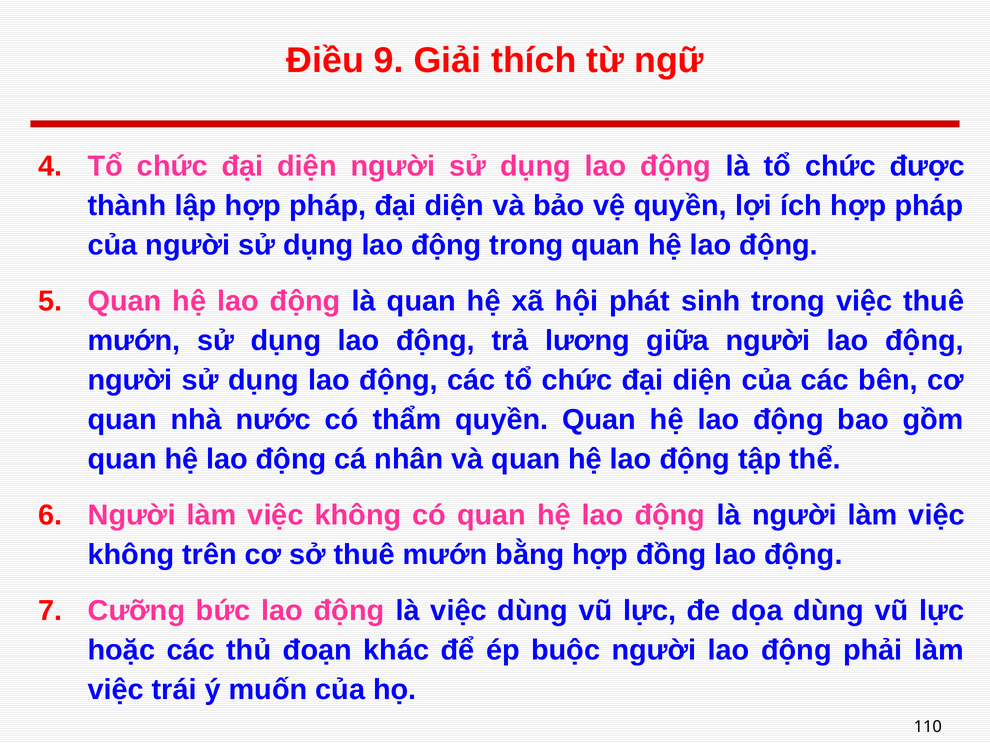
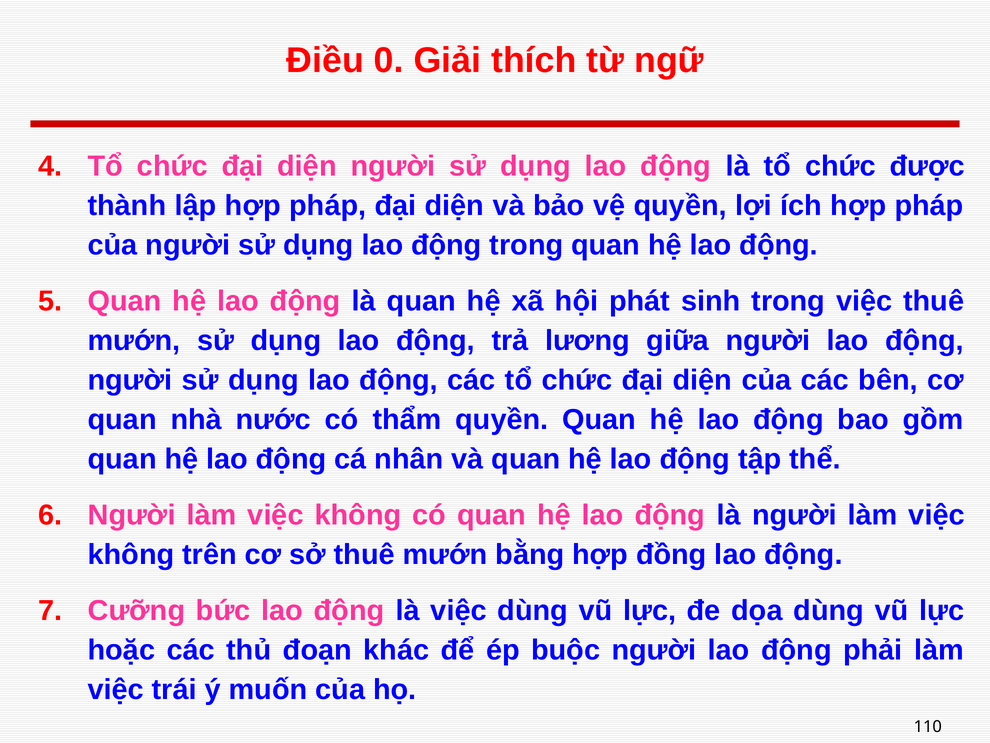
9: 9 -> 0
